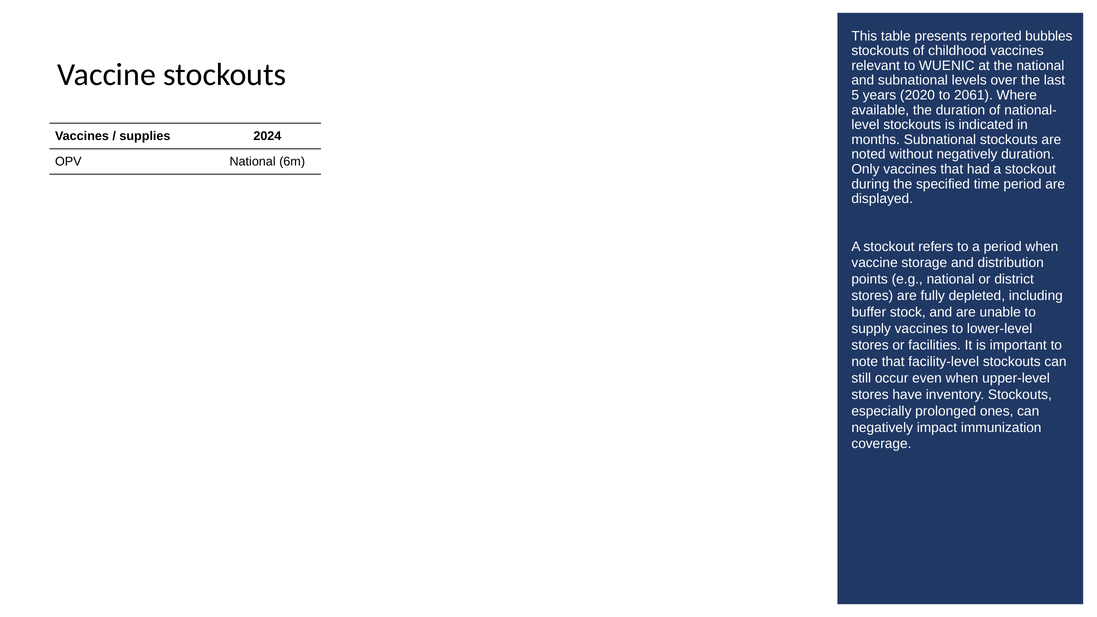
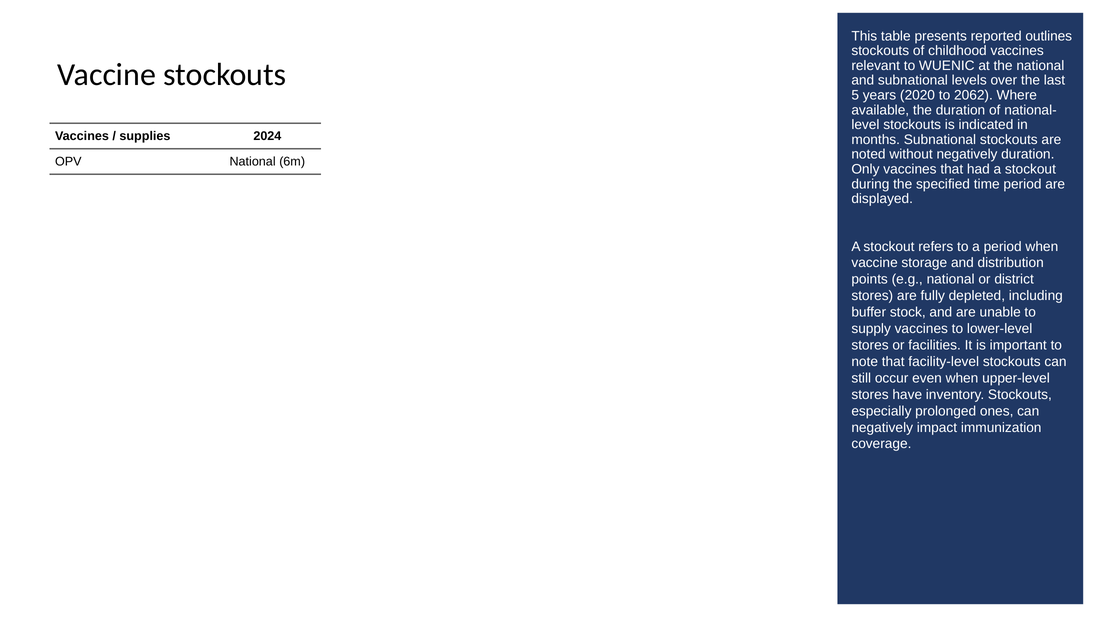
bubbles: bubbles -> outlines
2061: 2061 -> 2062
